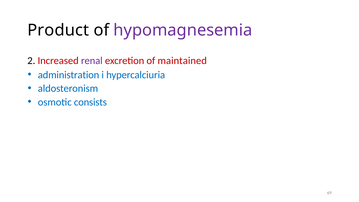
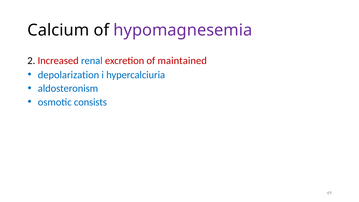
Product: Product -> Calcium
renal colour: purple -> blue
administration: administration -> depolarization
